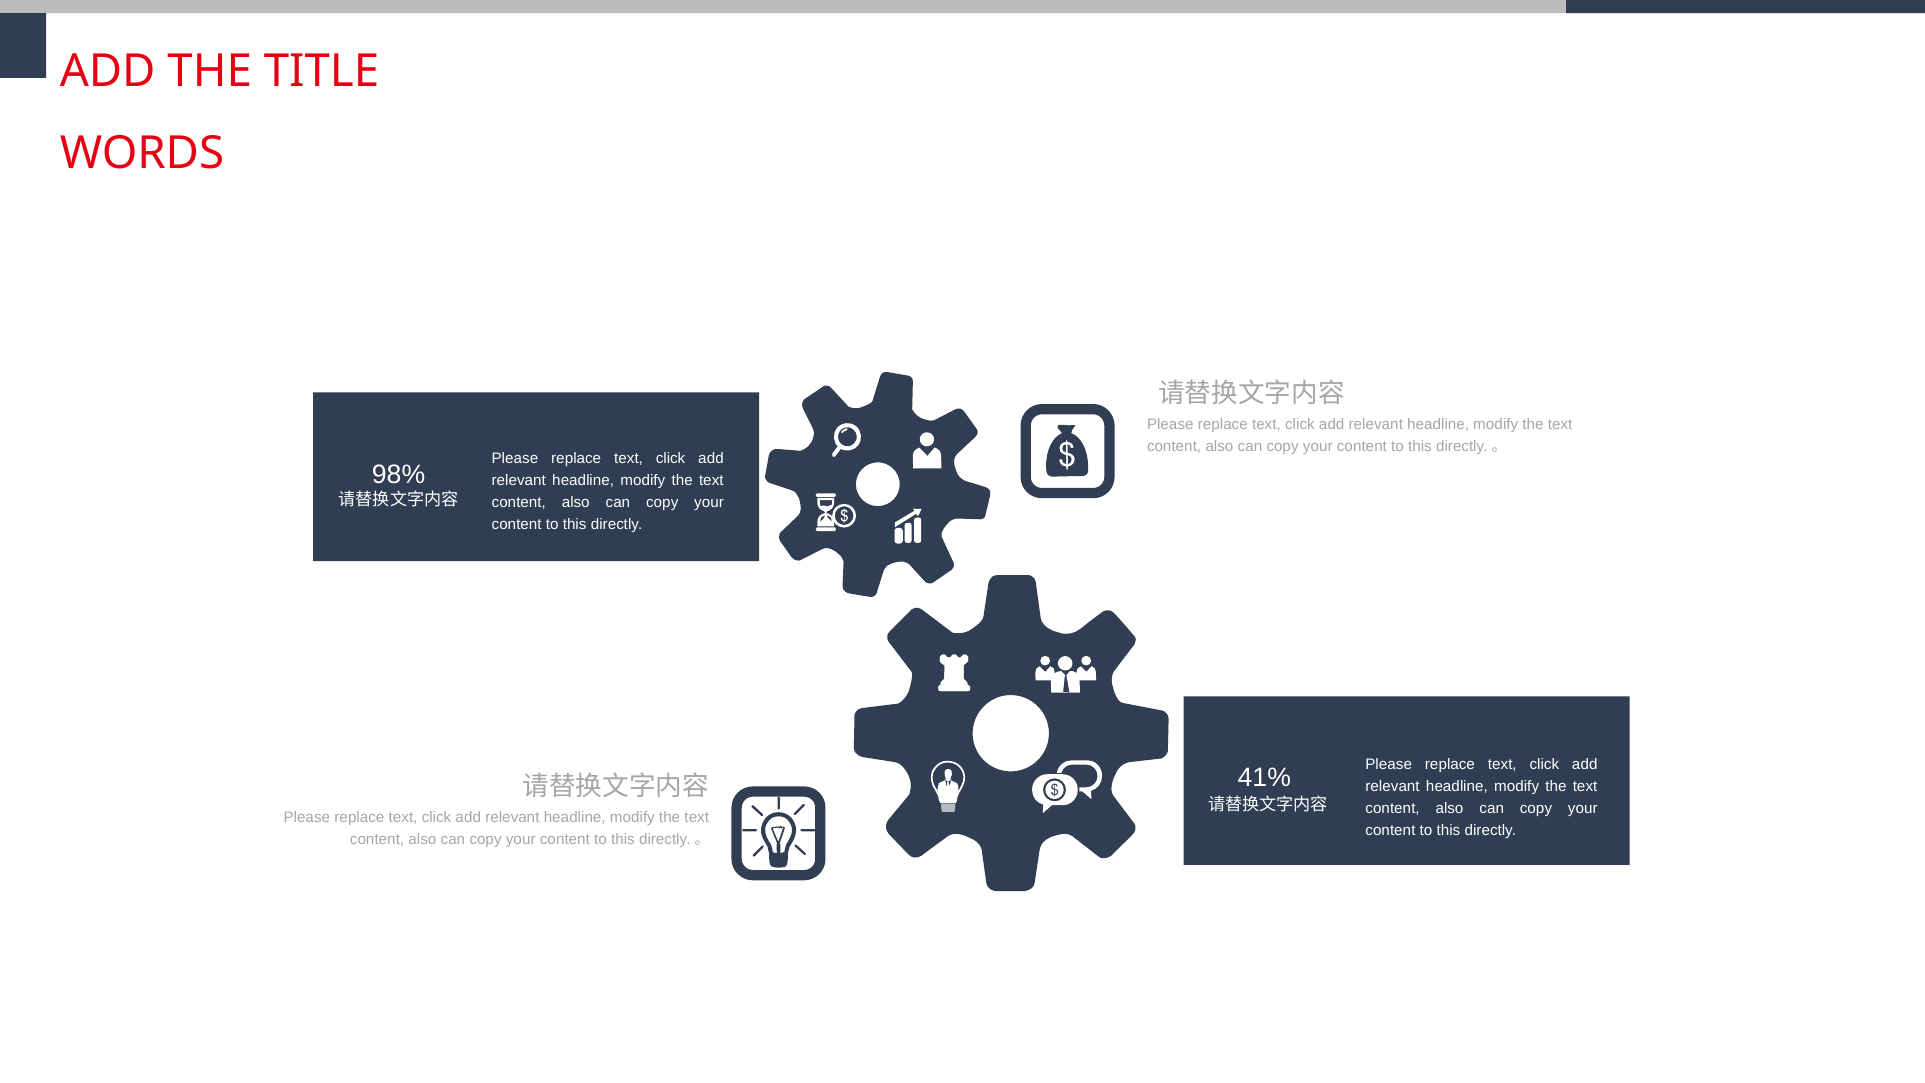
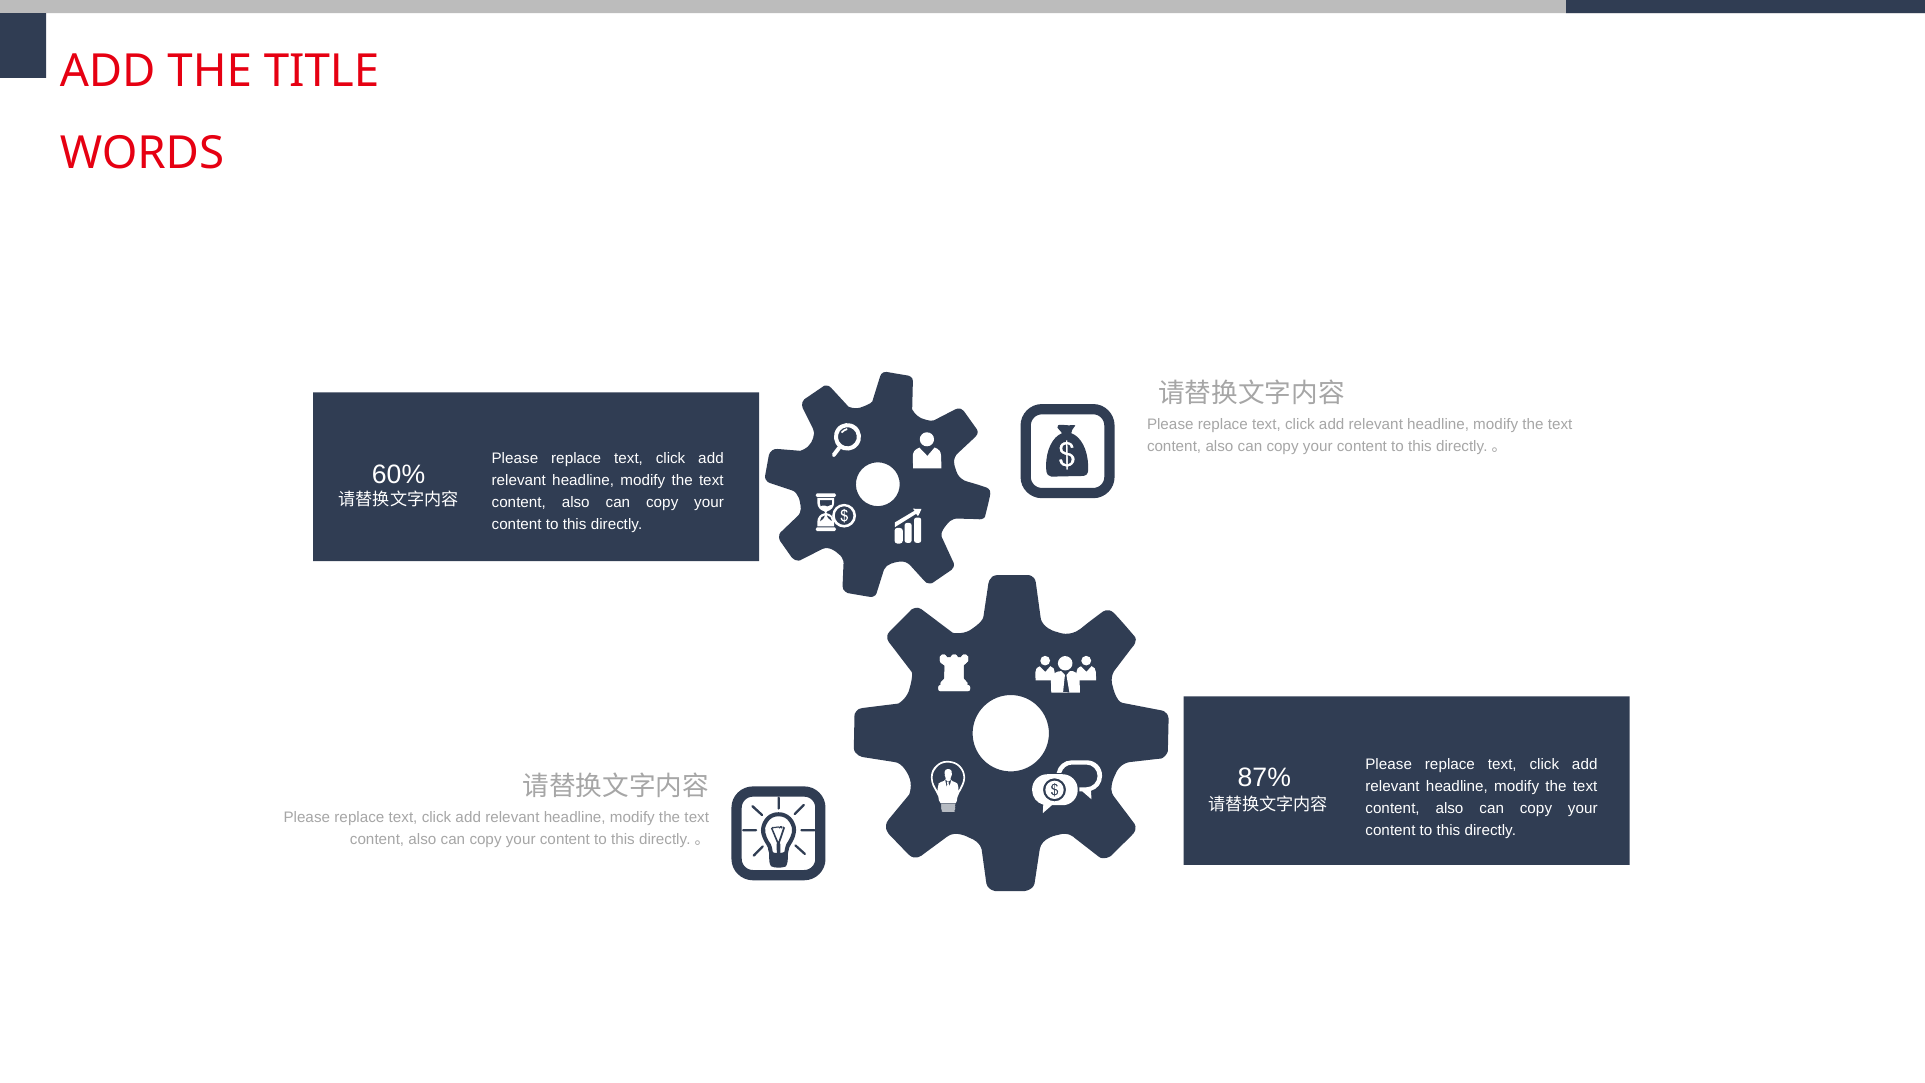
98%: 98% -> 60%
41%: 41% -> 87%
